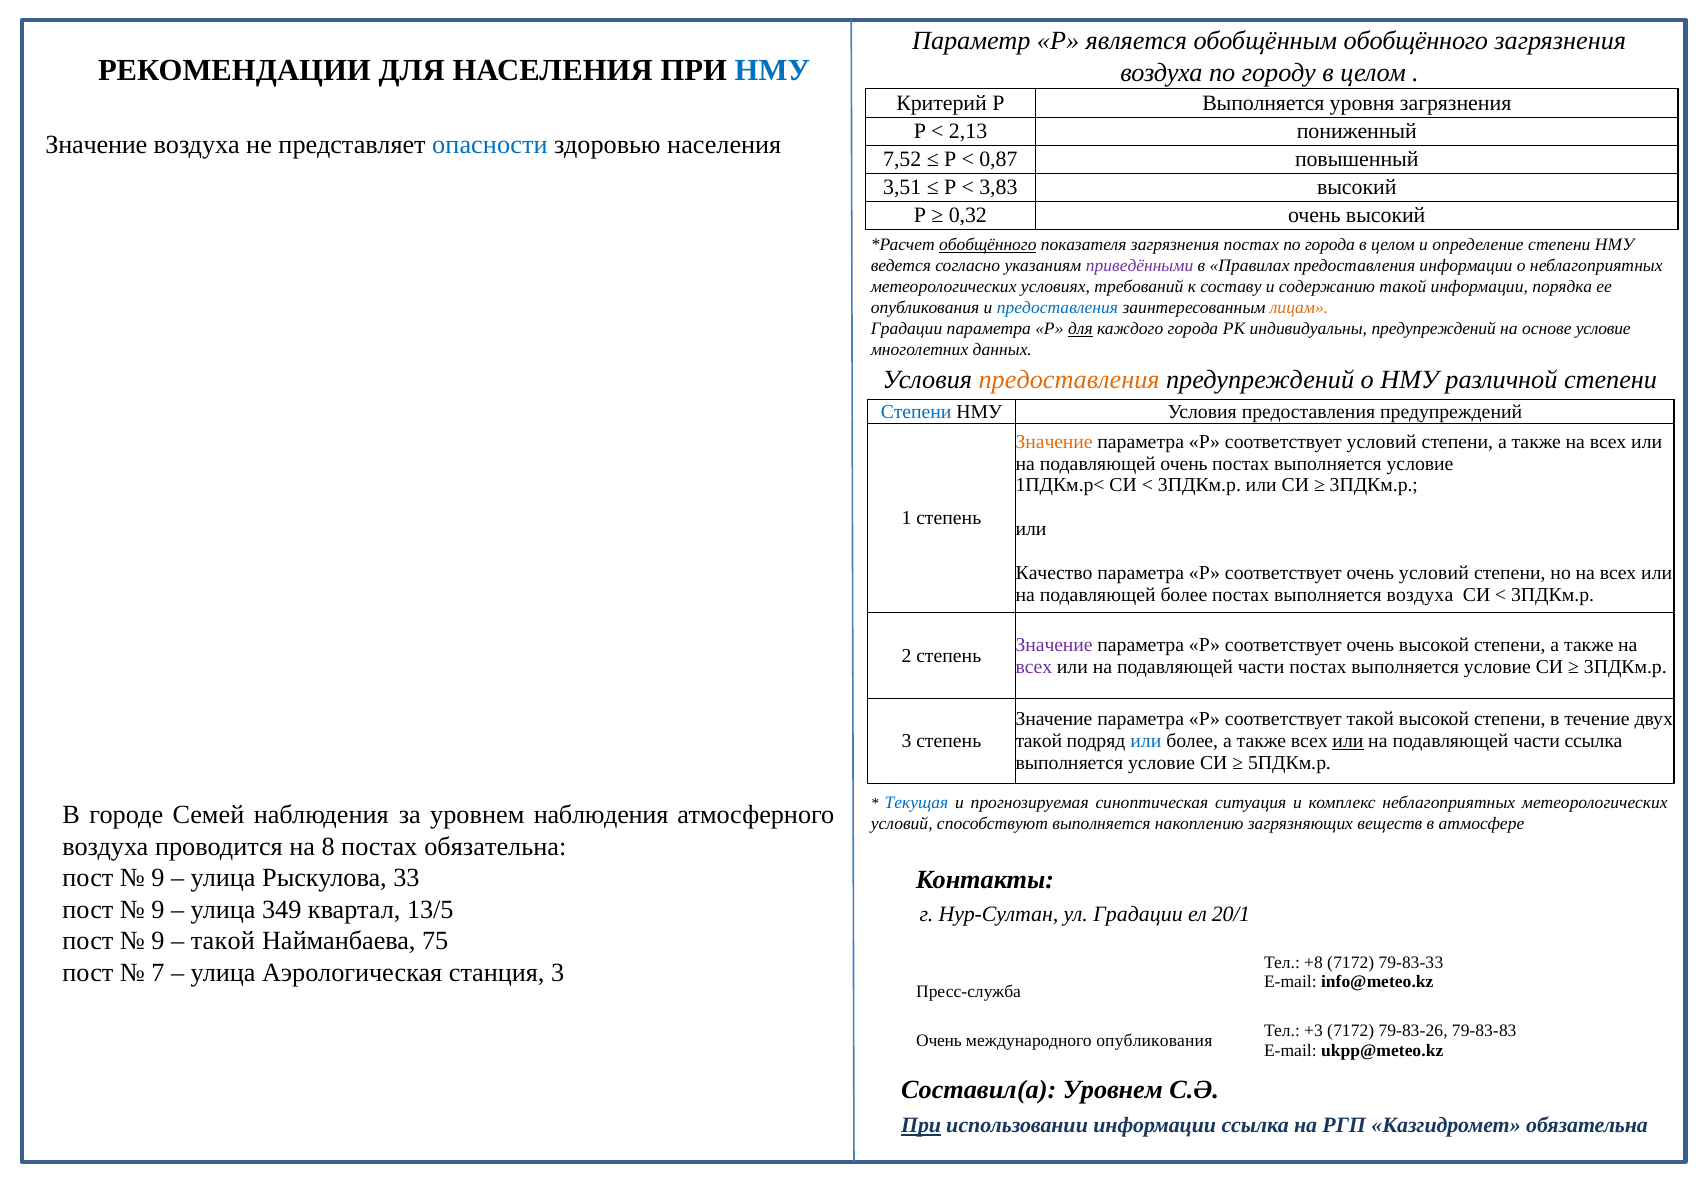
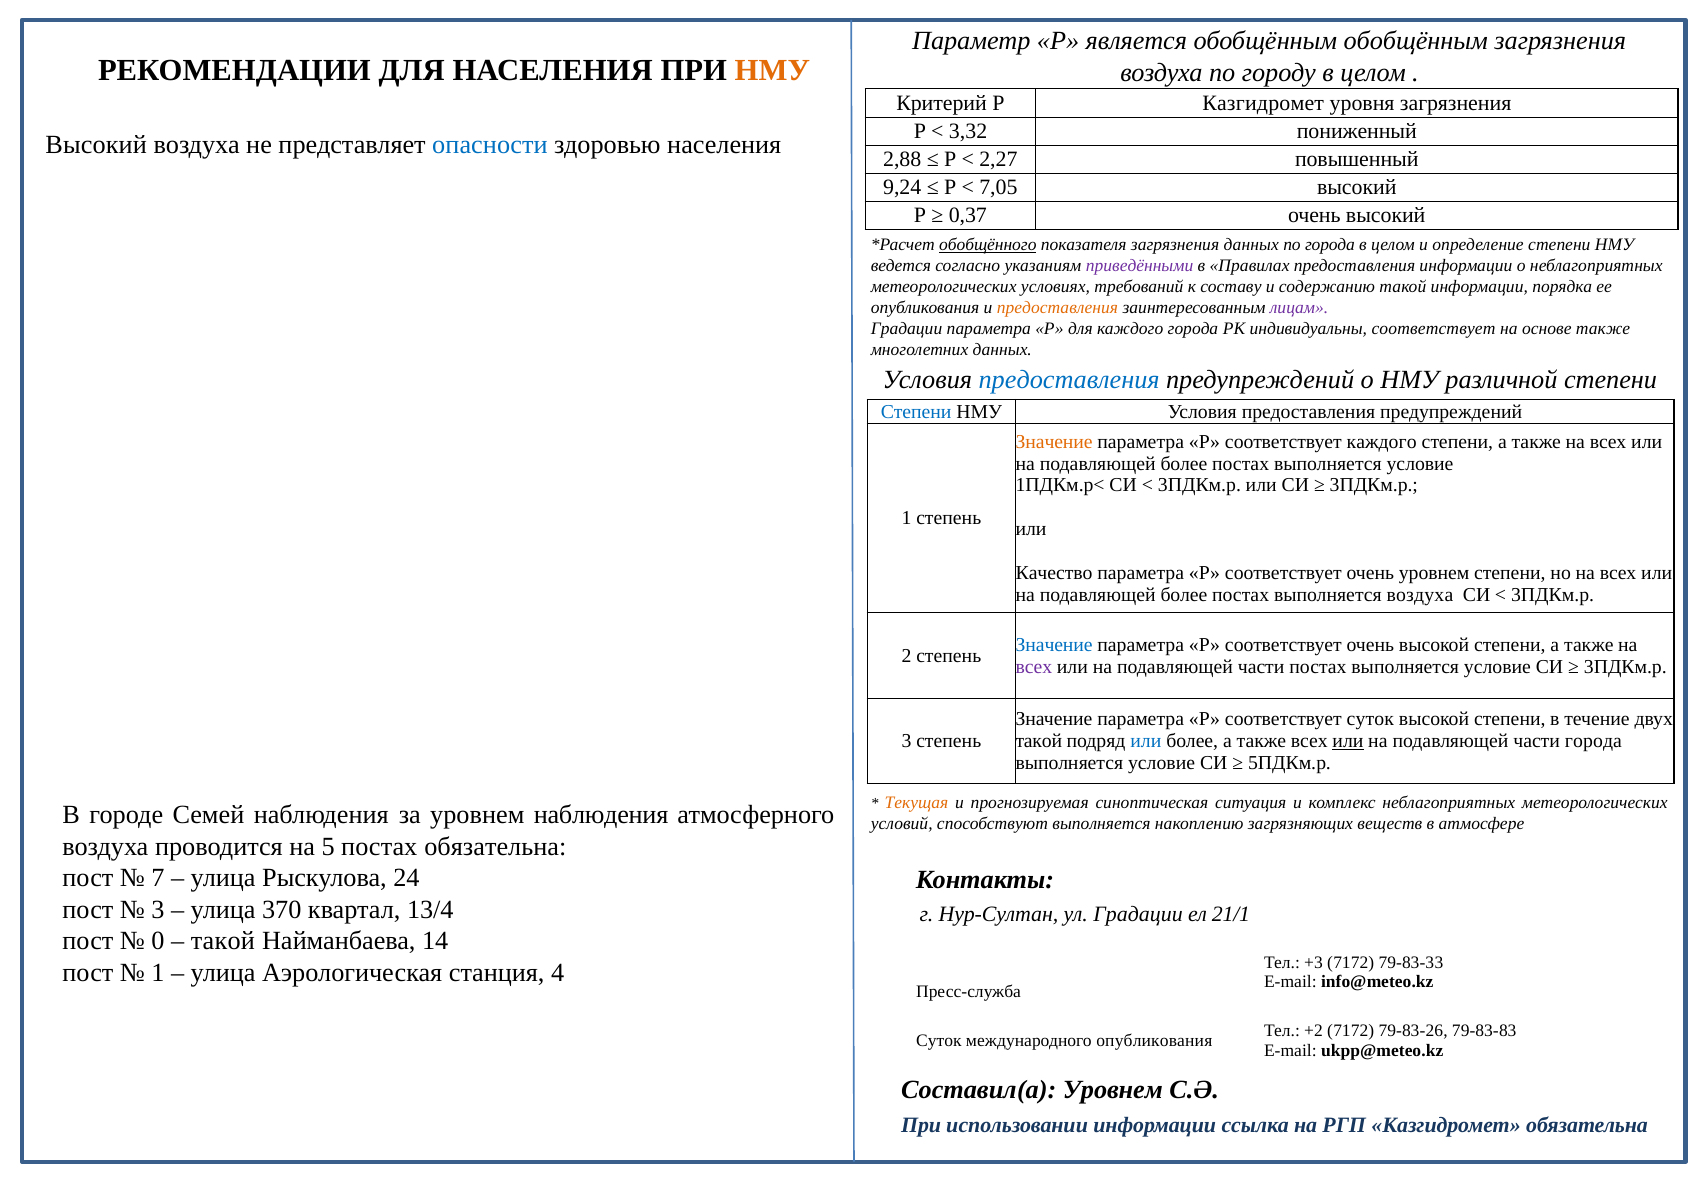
обобщённым обобщённого: обобщённого -> обобщённым
НМУ at (772, 71) colour: blue -> orange
Р Выполняется: Выполняется -> Казгидромет
2,13: 2,13 -> 3,32
Значение at (96, 145): Значение -> Высокий
7,52: 7,52 -> 2,88
0,87: 0,87 -> 2,27
3,51: 3,51 -> 9,24
3,83: 3,83 -> 7,05
0,32: 0,32 -> 0,37
загрязнения постах: постах -> данных
предоставления at (1057, 308) colour: blue -> orange
лицам colour: orange -> purple
для at (1080, 329) underline: present -> none
индивидуальны предупреждений: предупреждений -> соответствует
основе условие: условие -> также
предоставления at (1069, 380) colour: orange -> blue
соответствует условий: условий -> каждого
очень at (1184, 464): очень -> более
очень условий: условий -> уровнем
Значение at (1054, 645) colour: purple -> blue
соответствует такой: такой -> суток
части ссылка: ссылка -> города
Текущая colour: blue -> orange
8: 8 -> 5
9 at (158, 879): 9 -> 7
33: 33 -> 24
9 at (158, 910): 9 -> 3
349: 349 -> 370
13/5: 13/5 -> 13/4
20/1: 20/1 -> 21/1
9 at (158, 942): 9 -> 0
75: 75 -> 14
+8: +8 -> +3
7 at (158, 973): 7 -> 1
станция 3: 3 -> 4
+3: +3 -> +2
Очень at (939, 1041): Очень -> Суток
При at (921, 1126) underline: present -> none
